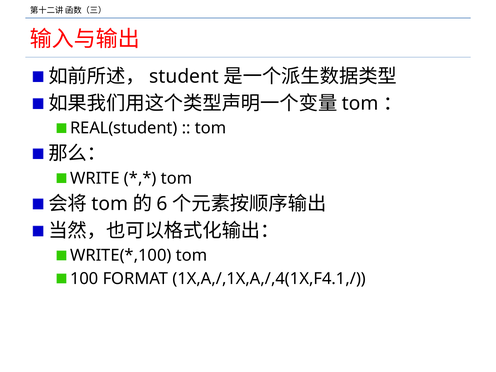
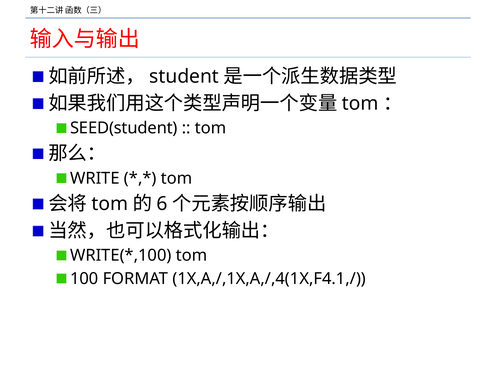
REAL(student: REAL(student -> SEED(student
